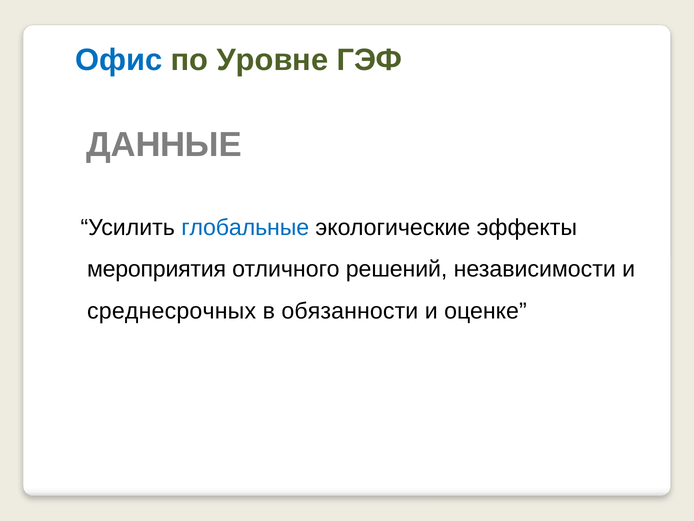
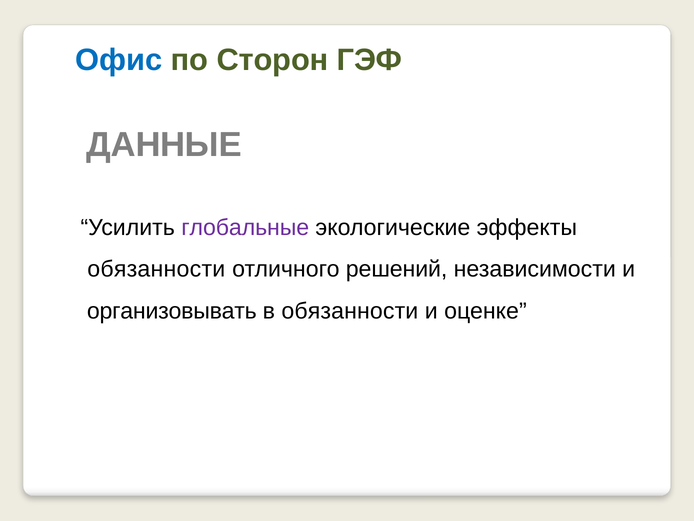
Уровне: Уровне -> Сторон
глобальные colour: blue -> purple
мероприятия at (157, 269): мероприятия -> обязанности
среднесрочных: среднесрочных -> организовывать
